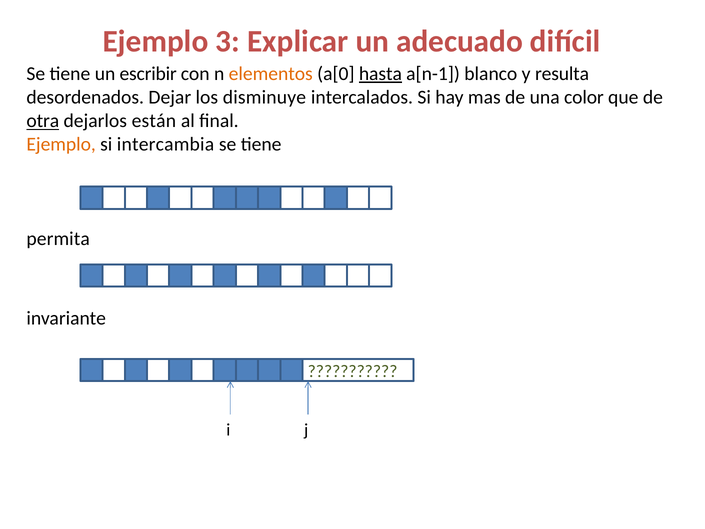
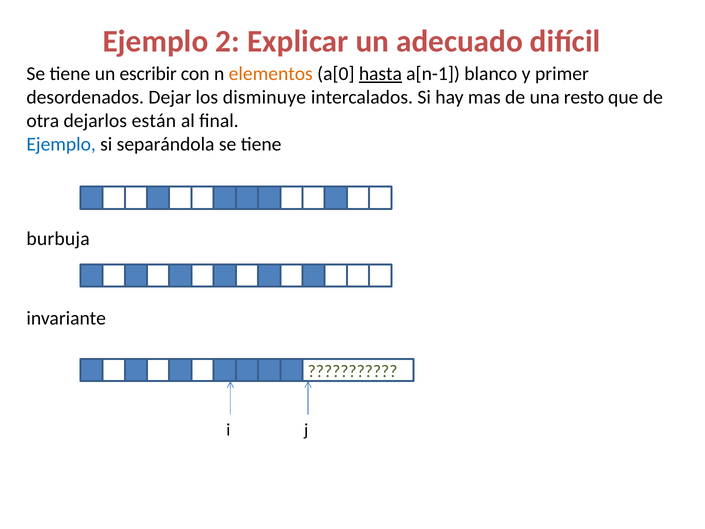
3: 3 -> 2
resulta: resulta -> primer
color: color -> resto
otra underline: present -> none
Ejemplo at (61, 144) colour: orange -> blue
intercambia: intercambia -> separándola
permita: permita -> burbuja
